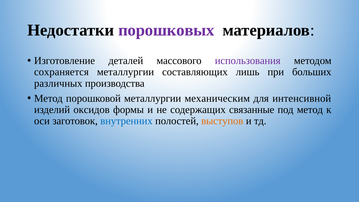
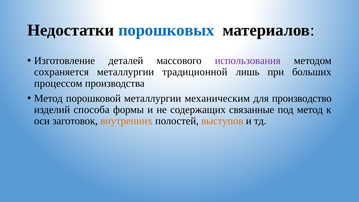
порошковых colour: purple -> blue
составляющих: составляющих -> традиционной
различных: различных -> процессом
интенсивной: интенсивной -> производство
оксидов: оксидов -> способа
внутренних colour: blue -> orange
